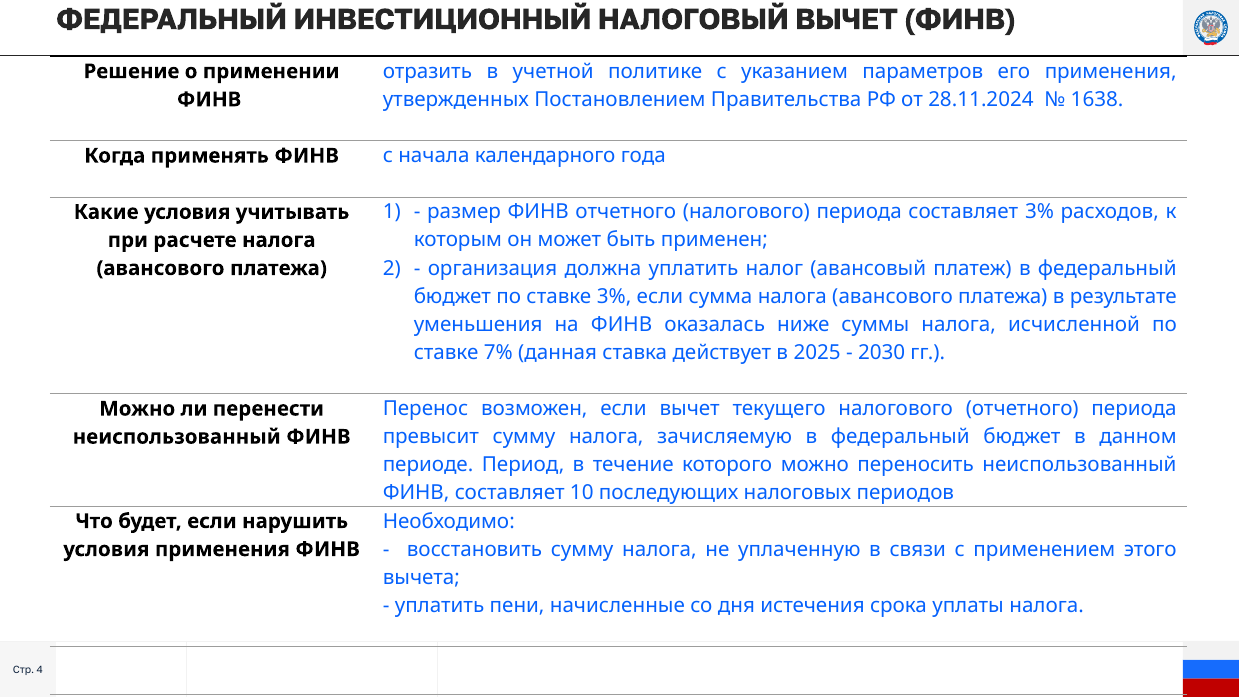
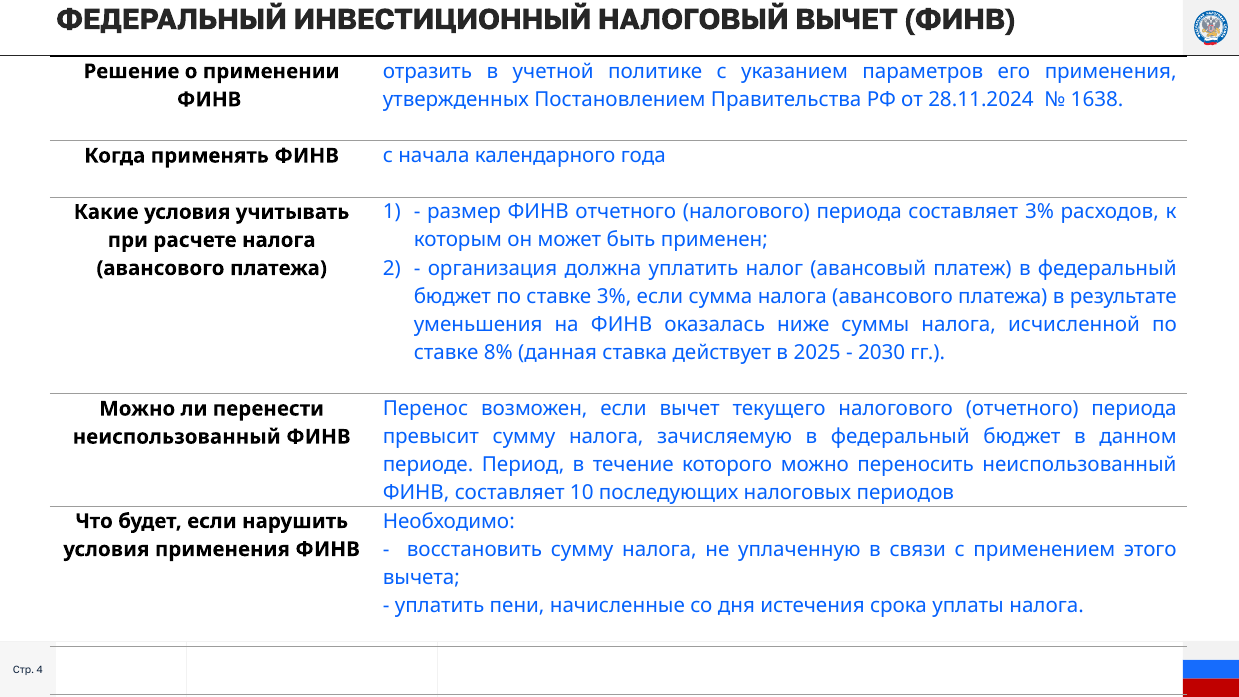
7%: 7% -> 8%
